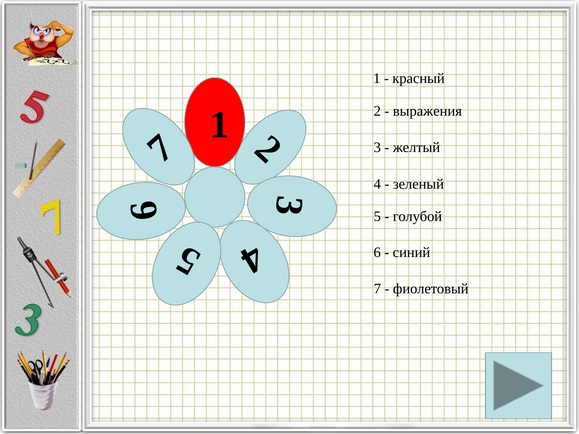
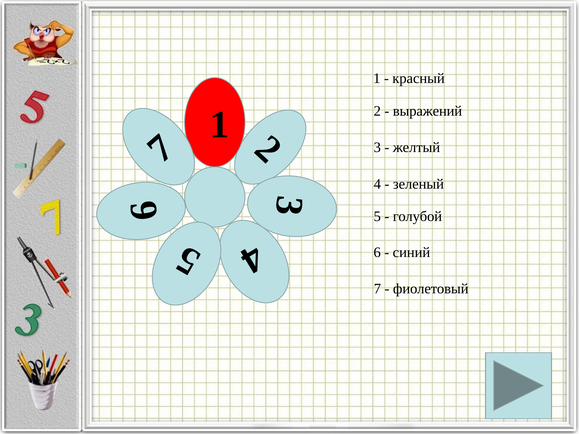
выражения: выражения -> выражений
